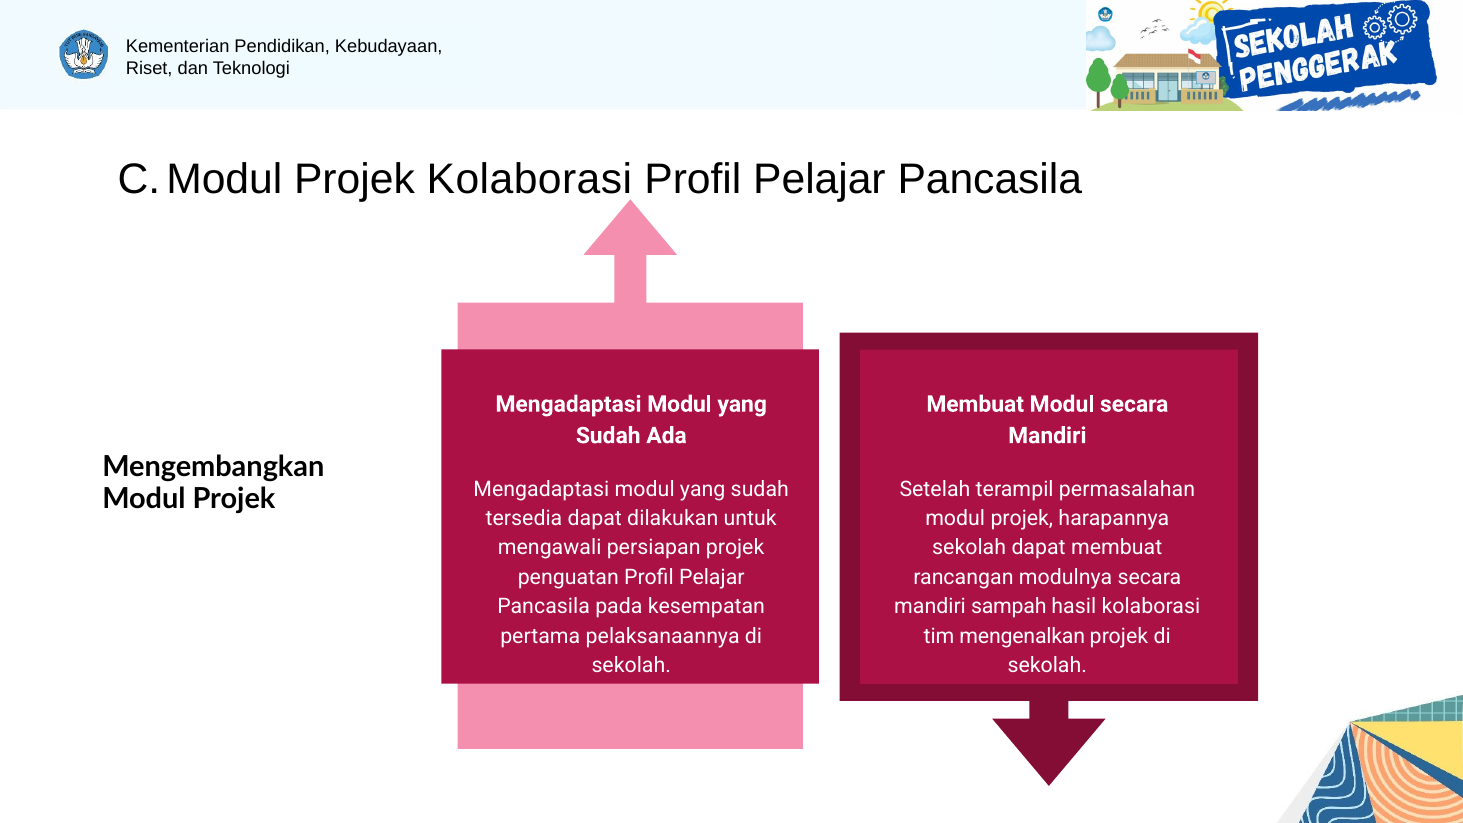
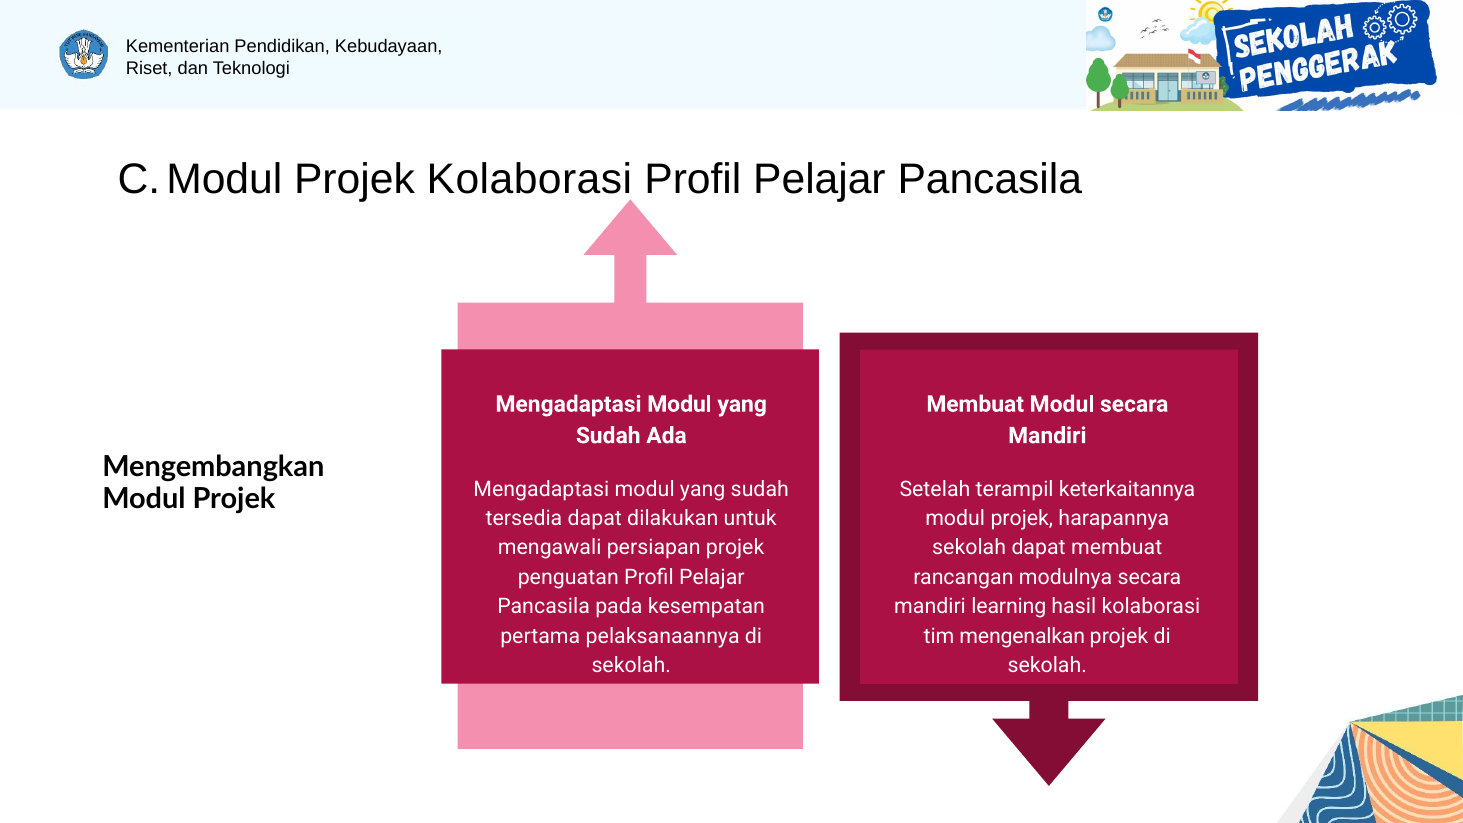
permasalahan: permasalahan -> keterkaitannya
sampah: sampah -> learning
